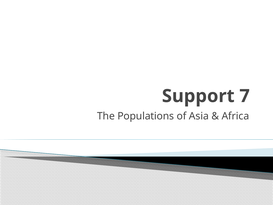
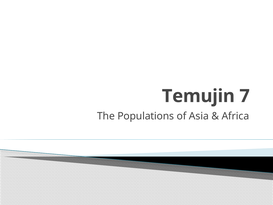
Support: Support -> Temujin
